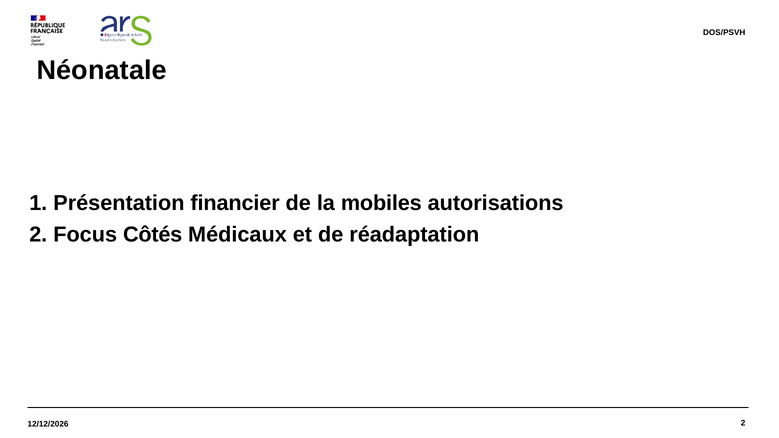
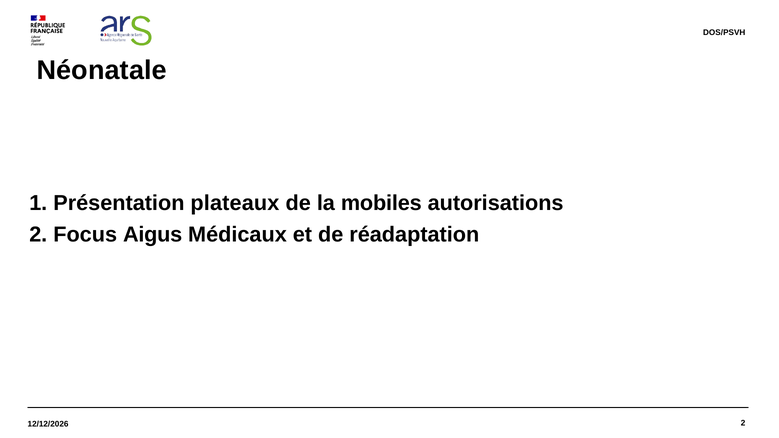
financier: financier -> plateaux
Côtés: Côtés -> Aigus
